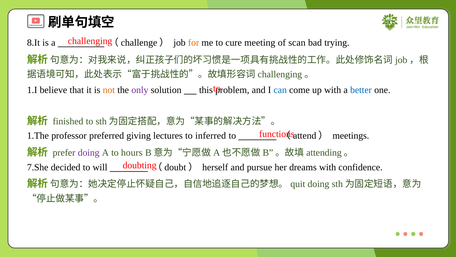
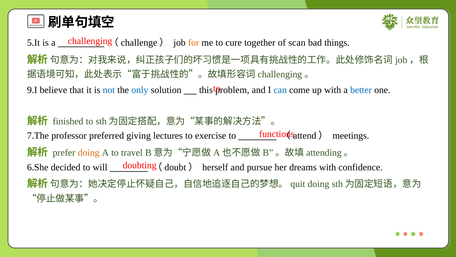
8.It: 8.It -> 5.It
meeting: meeting -> together
trying: trying -> things
1.I: 1.I -> 9.I
not colour: orange -> blue
only colour: purple -> blue
1.The: 1.The -> 7.The
inferred: inferred -> exercise
doing at (89, 152) colour: purple -> orange
hours: hours -> travel
7.She: 7.She -> 6.She
